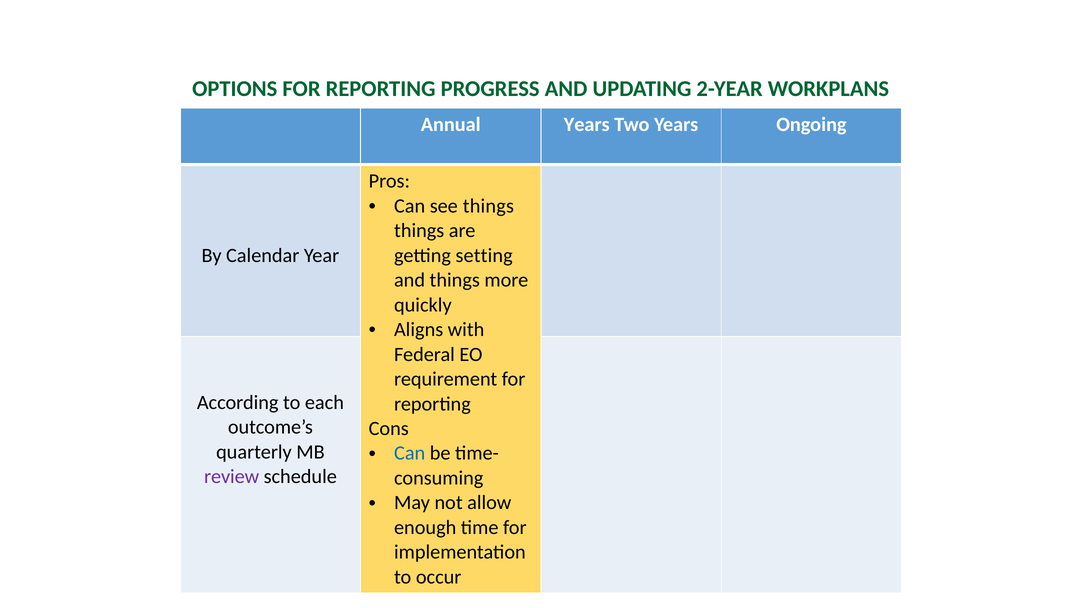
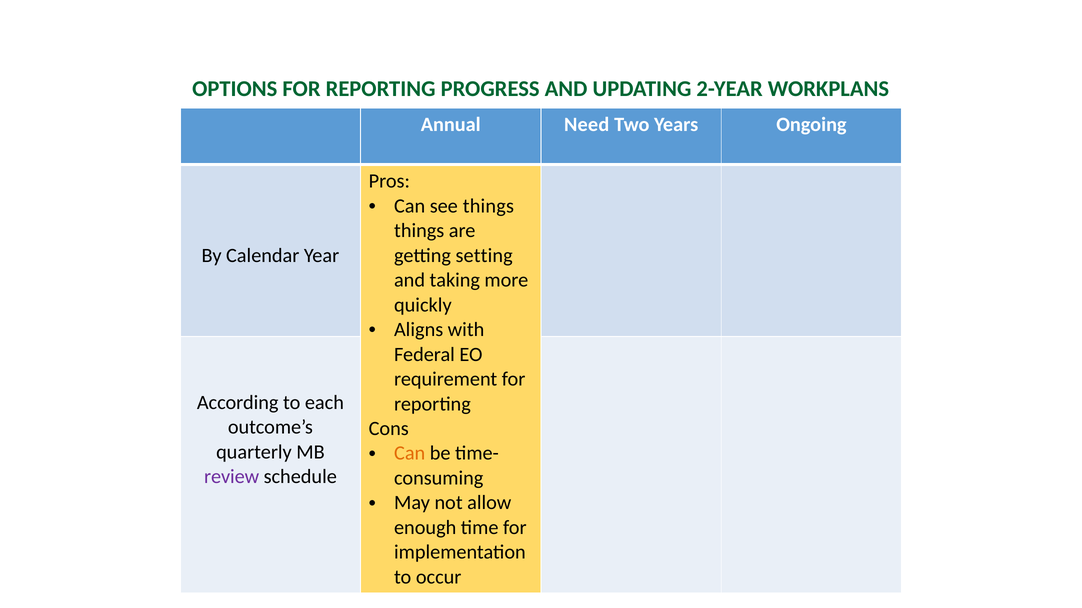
Annual Years: Years -> Need
and things: things -> taking
Can at (410, 454) colour: blue -> orange
